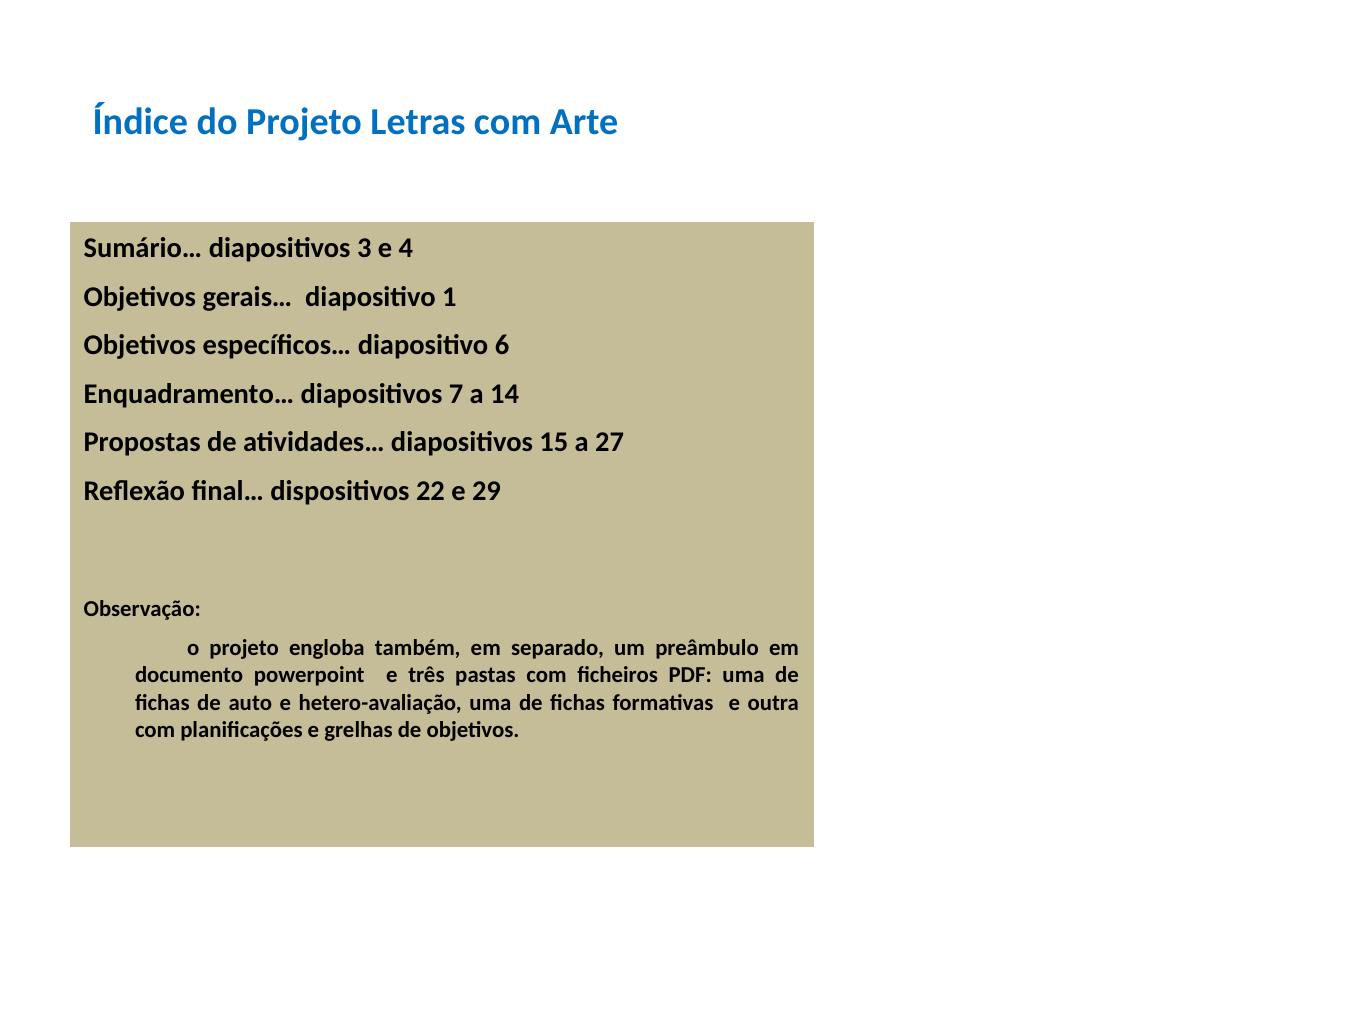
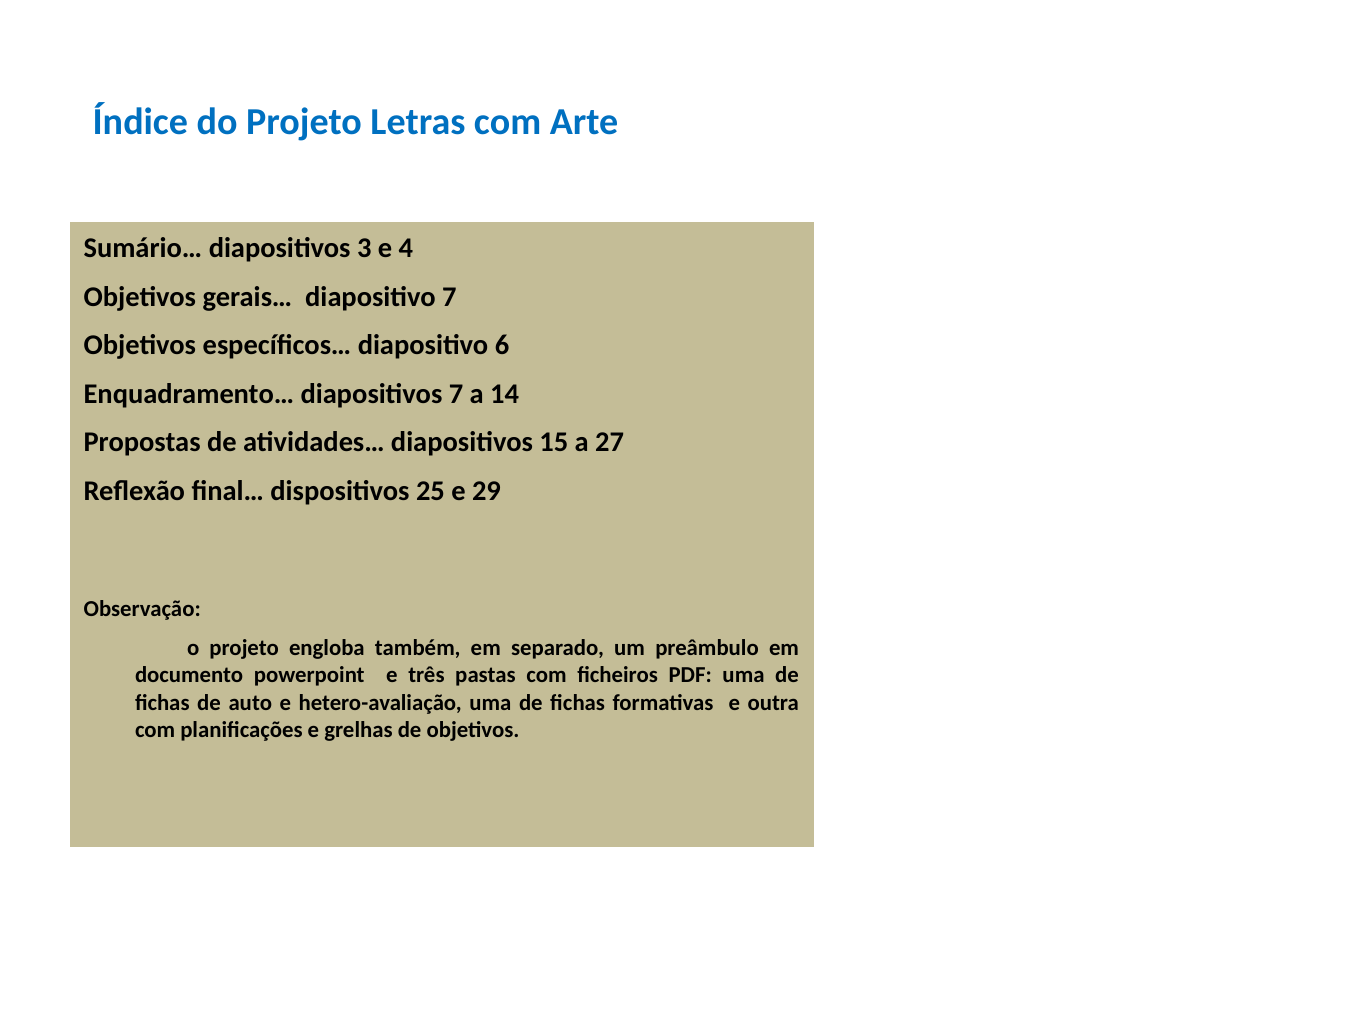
diapositivo 1: 1 -> 7
22: 22 -> 25
